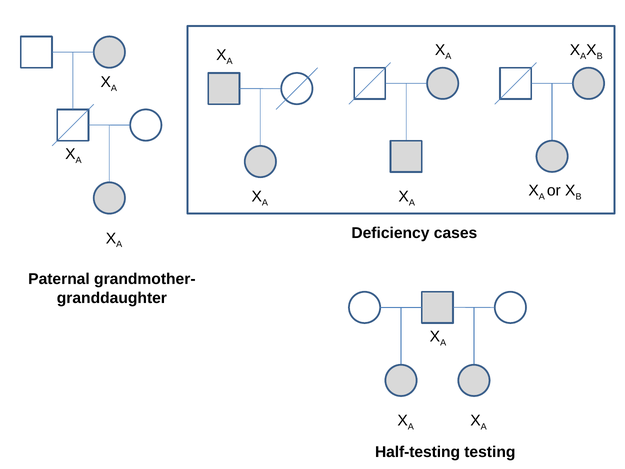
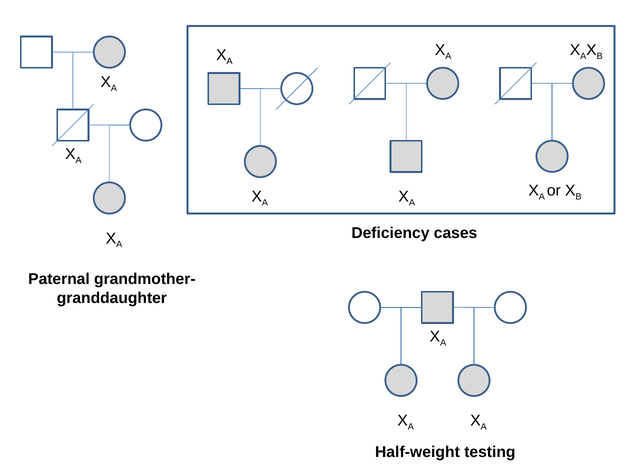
Half-testing: Half-testing -> Half-weight
